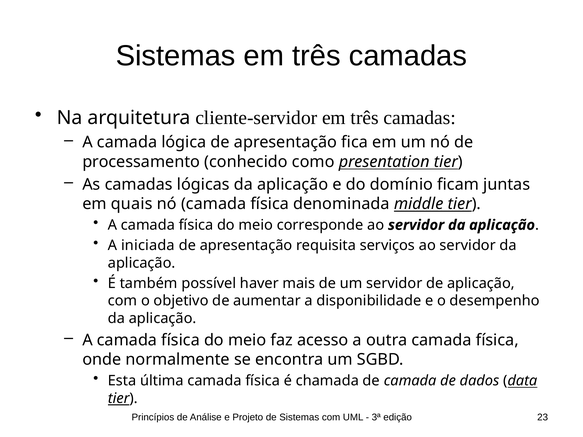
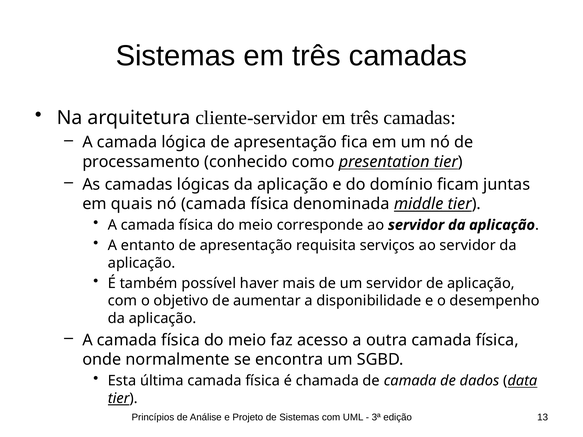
iniciada: iniciada -> entanto
23: 23 -> 13
